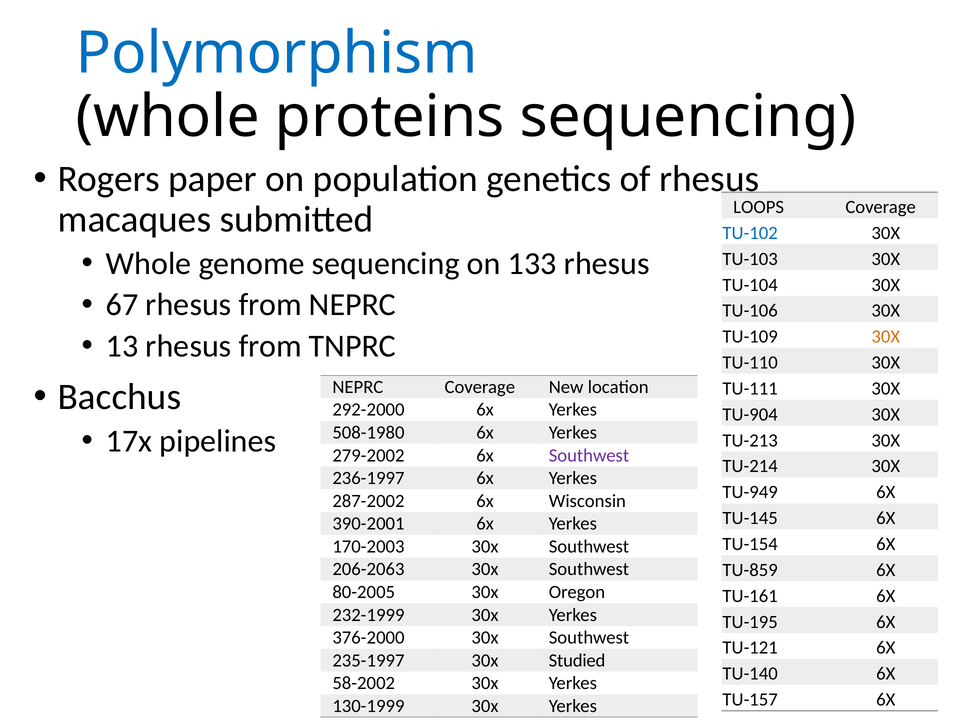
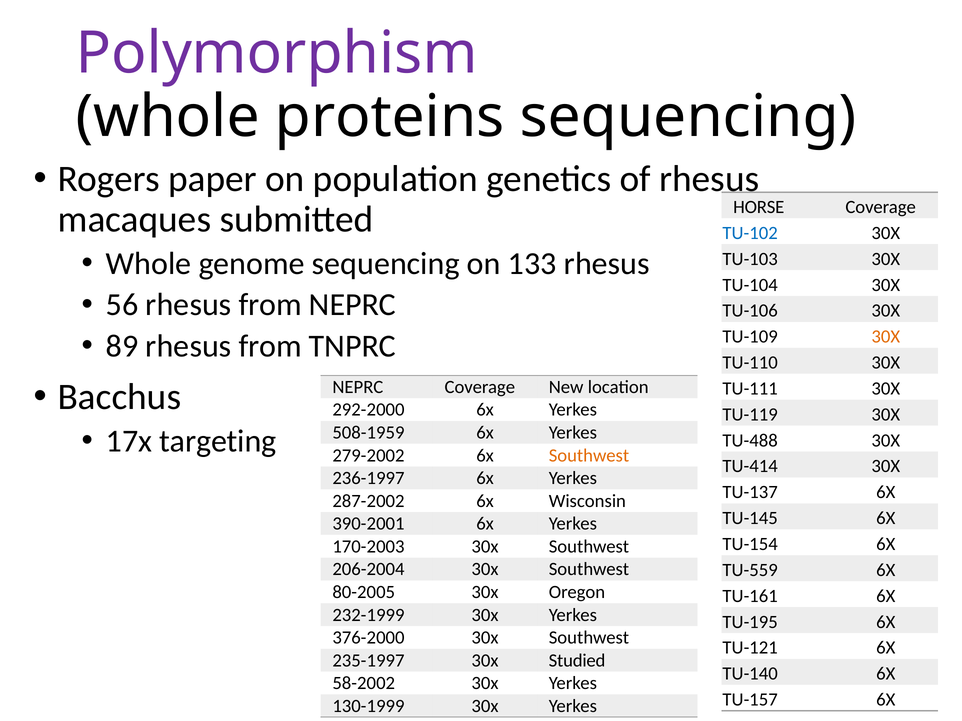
Polymorphism colour: blue -> purple
LOOPS: LOOPS -> HORSE
67: 67 -> 56
13: 13 -> 89
TU-904: TU-904 -> TU-119
pipelines: pipelines -> targeting
508-1980: 508-1980 -> 508-1959
TU-213: TU-213 -> TU-488
Southwest at (589, 456) colour: purple -> orange
TU-214: TU-214 -> TU-414
TU-949: TU-949 -> TU-137
206-2063: 206-2063 -> 206-2004
TU-859: TU-859 -> TU-559
